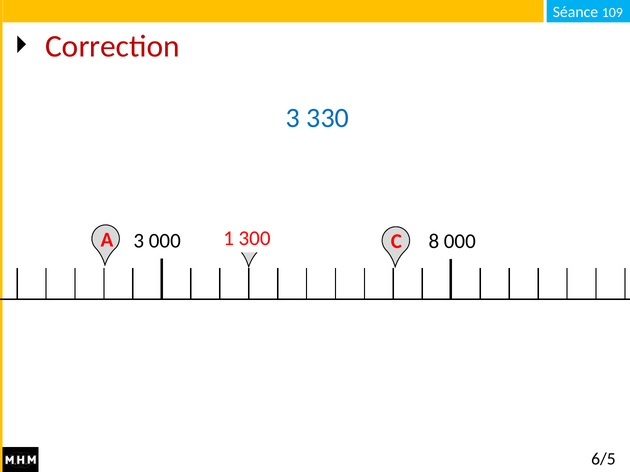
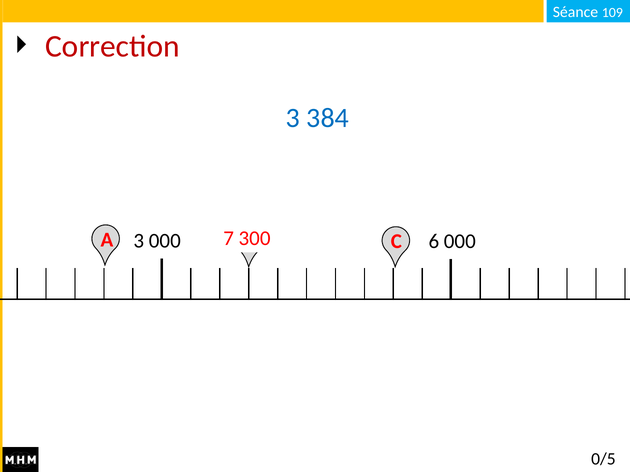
330: 330 -> 384
1: 1 -> 7
8: 8 -> 6
6/5: 6/5 -> 0/5
